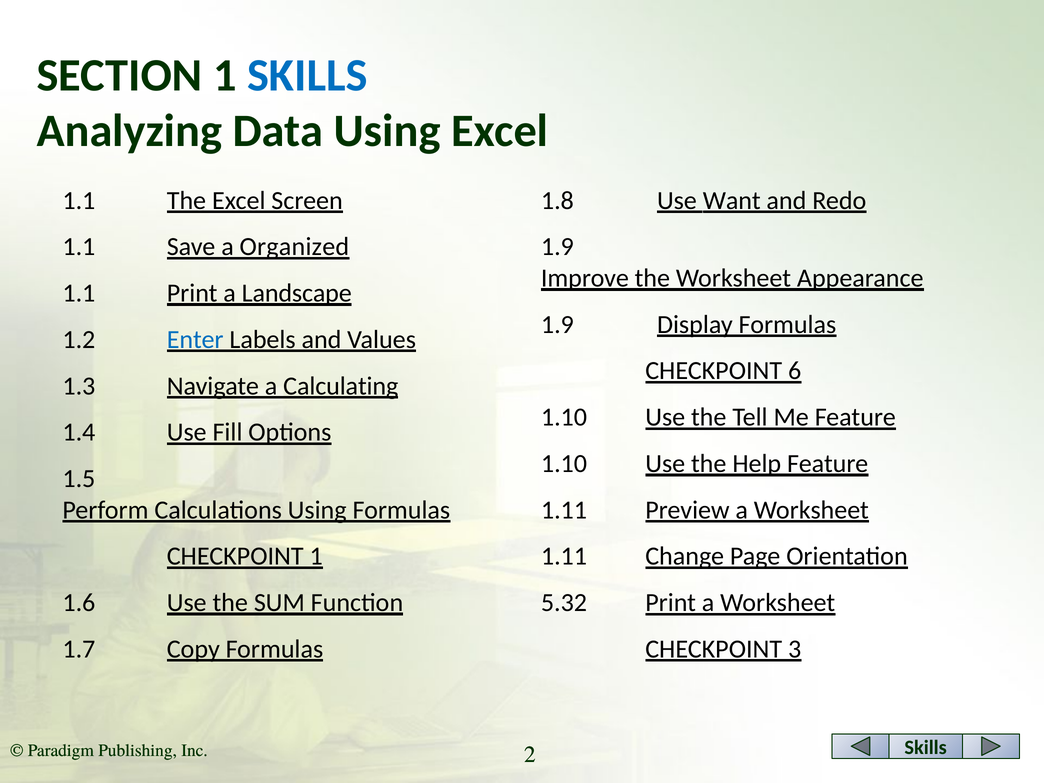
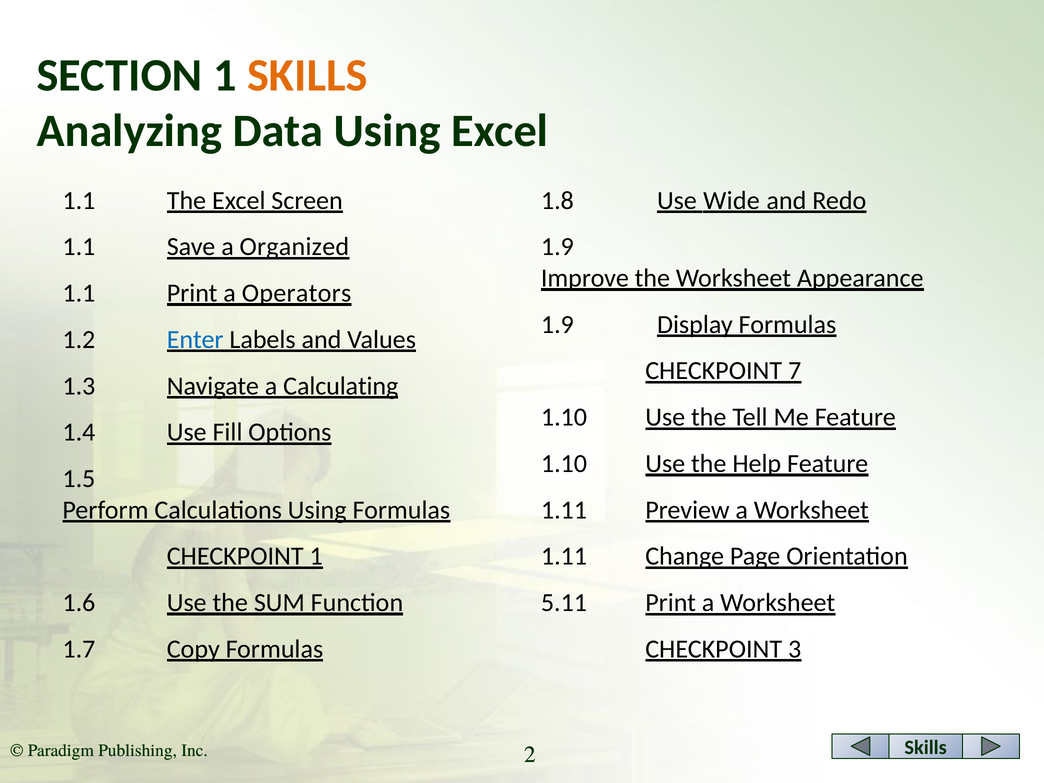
SKILLS at (307, 75) colour: blue -> orange
Want: Want -> Wide
Landscape: Landscape -> Operators
6: 6 -> 7
5.32: 5.32 -> 5.11
